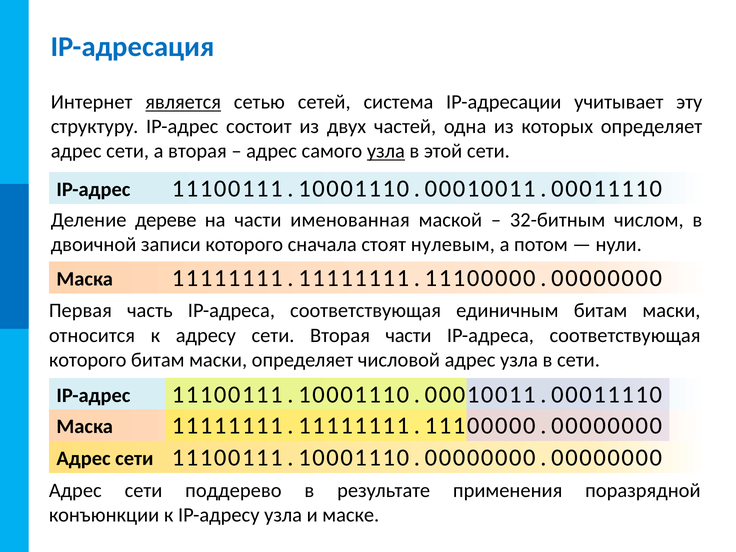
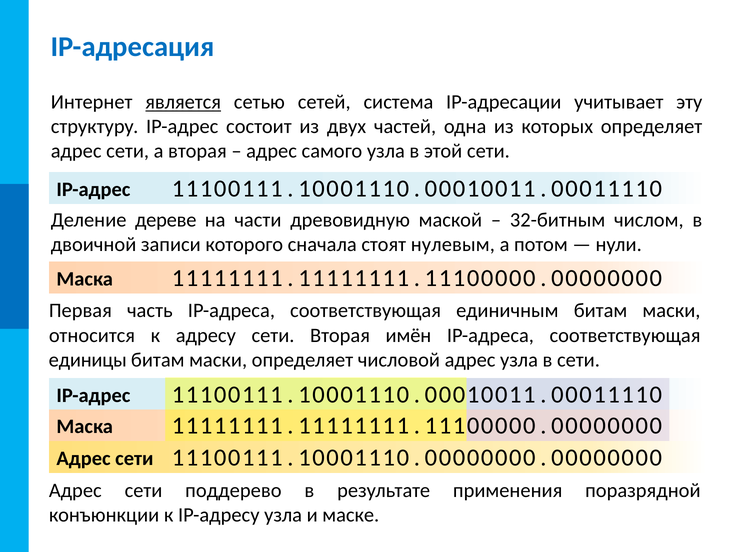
узла at (386, 151) underline: present -> none
именованная: именованная -> древовидную
Вторая части: части -> имён
которого at (88, 360): которого -> единицы
